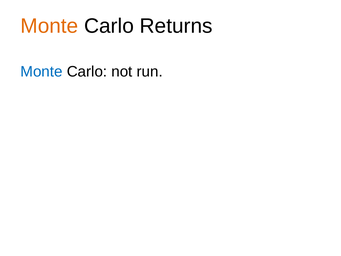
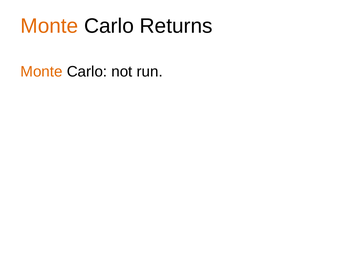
Monte at (41, 72) colour: blue -> orange
